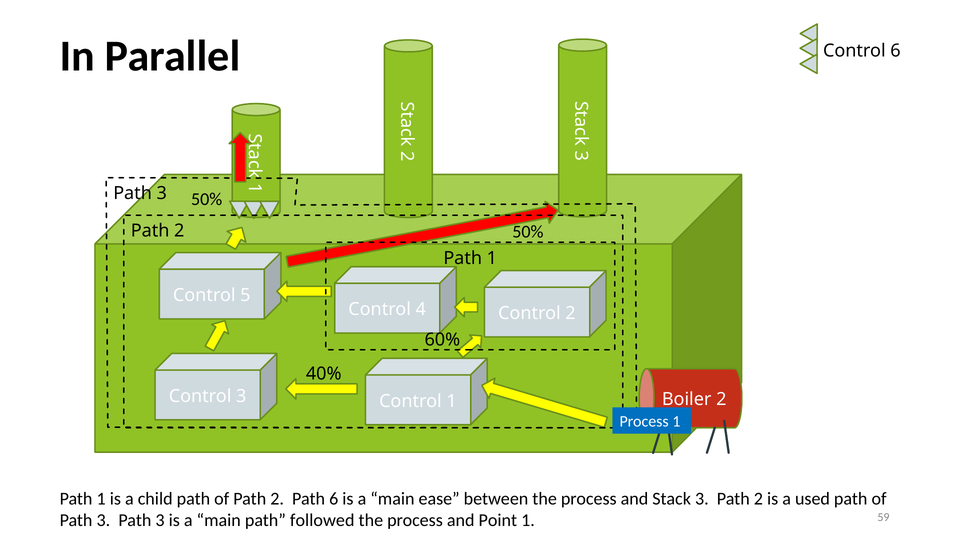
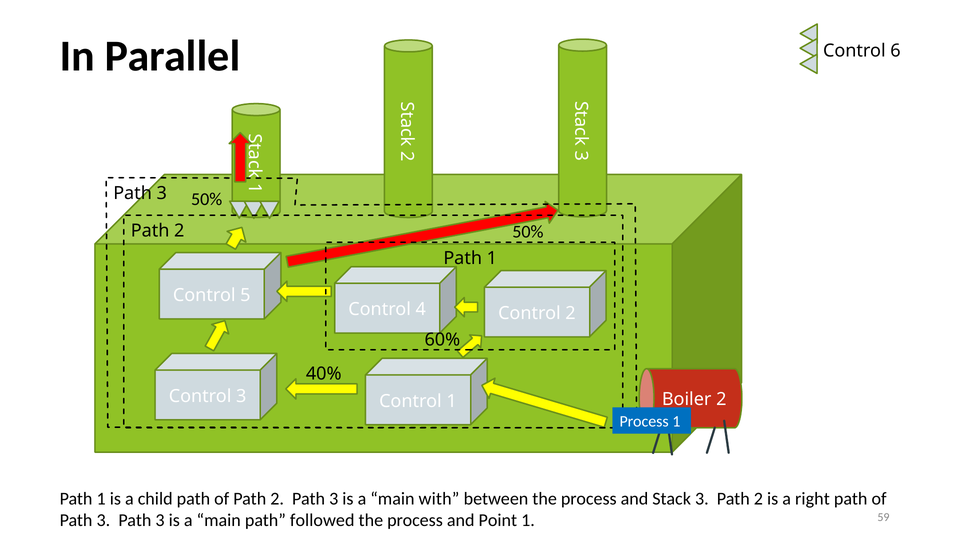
6 at (334, 498): 6 -> 3
ease: ease -> with
used: used -> right
